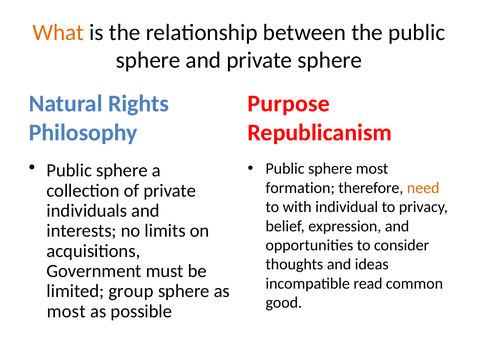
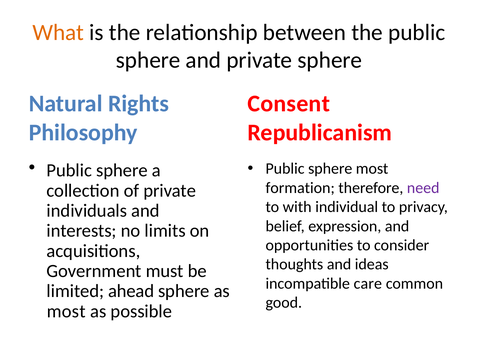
Purpose: Purpose -> Consent
need colour: orange -> purple
read: read -> care
group: group -> ahead
